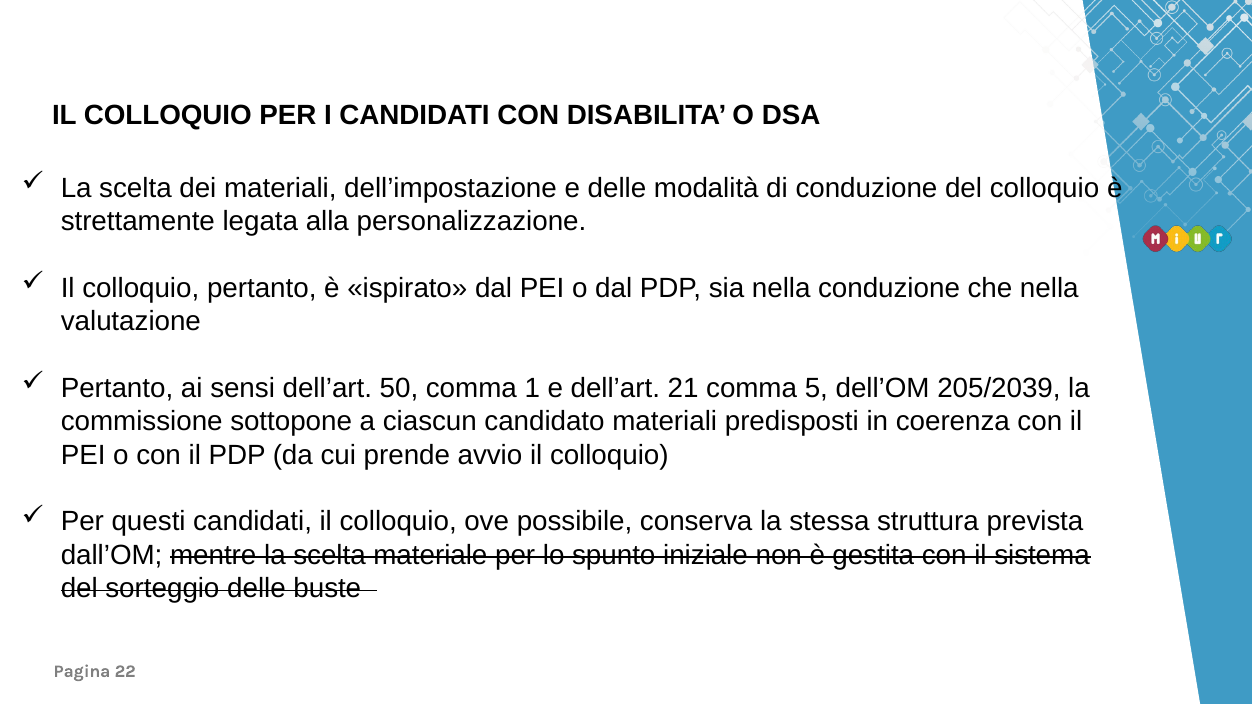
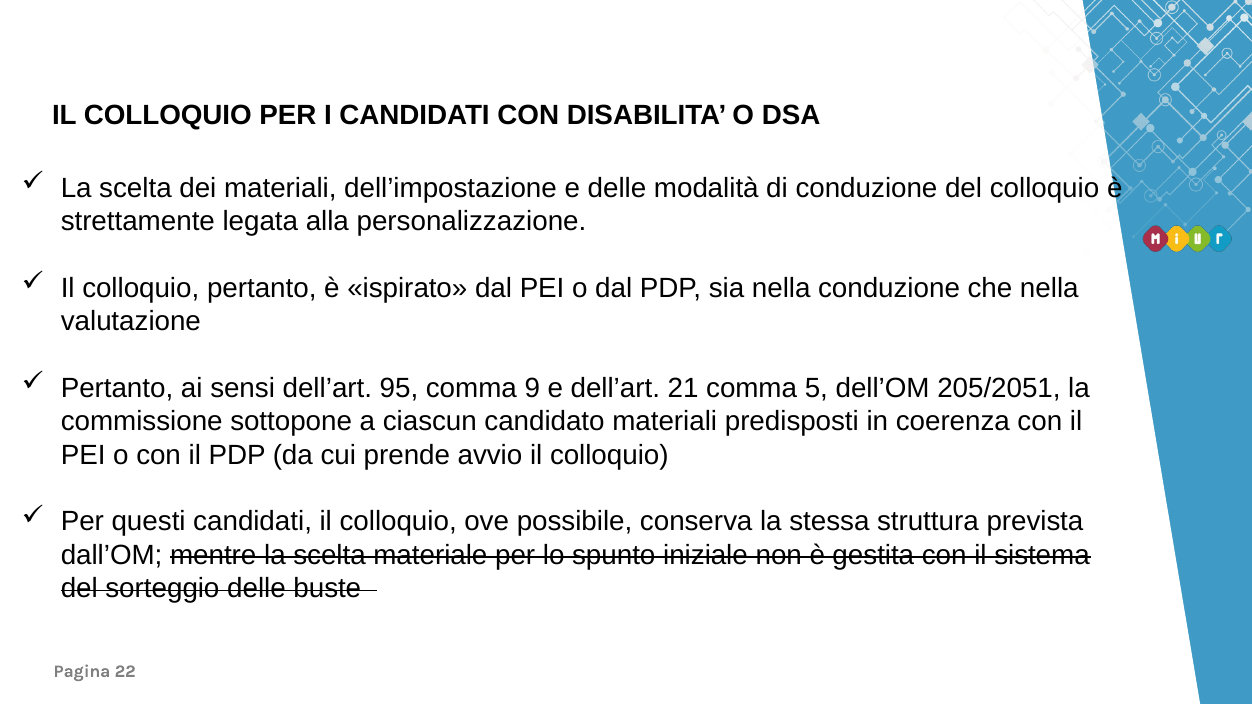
50: 50 -> 95
1: 1 -> 9
205/2039: 205/2039 -> 205/2051
